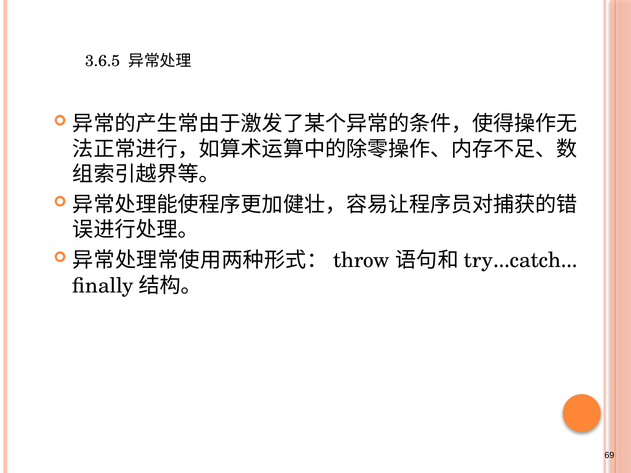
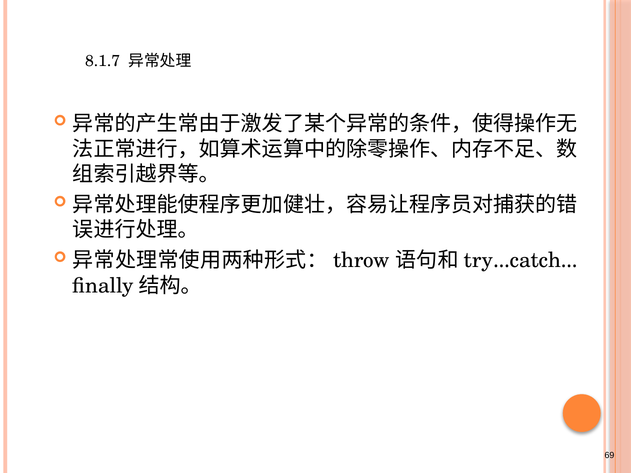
3.6.5: 3.6.5 -> 8.1.7
